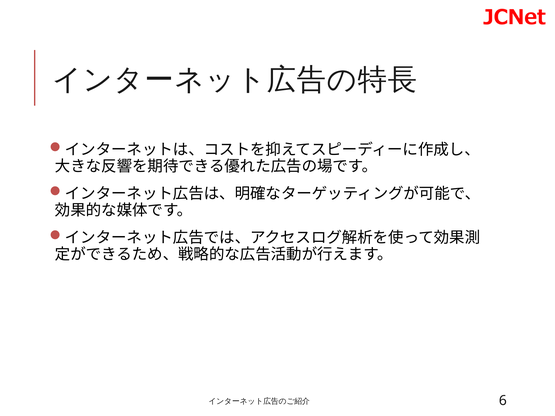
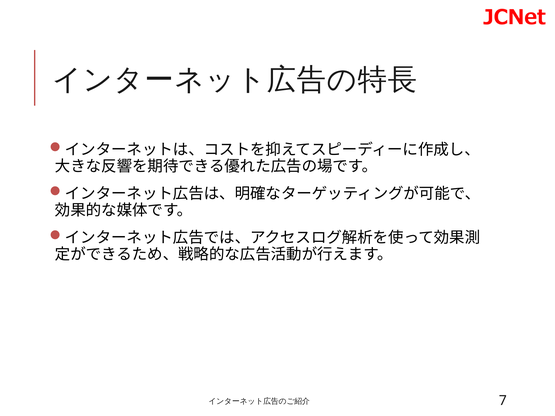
6: 6 -> 7
